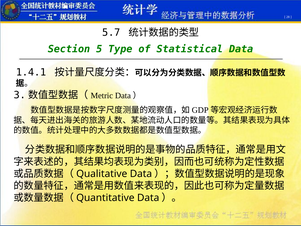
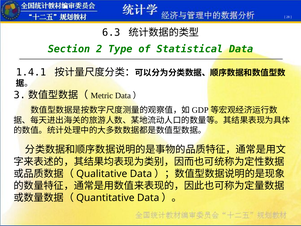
5.7: 5.7 -> 6.3
5: 5 -> 2
